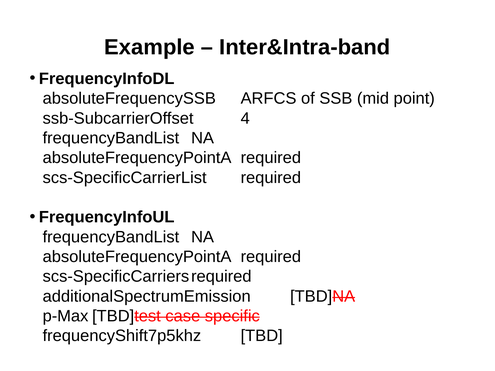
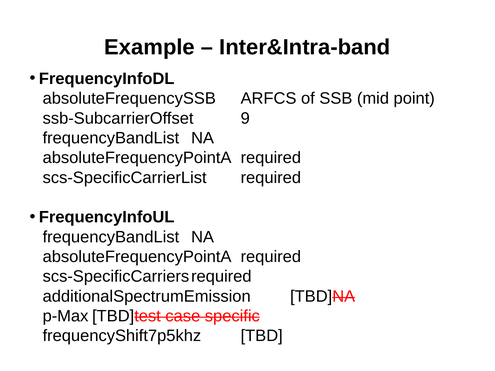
4: 4 -> 9
